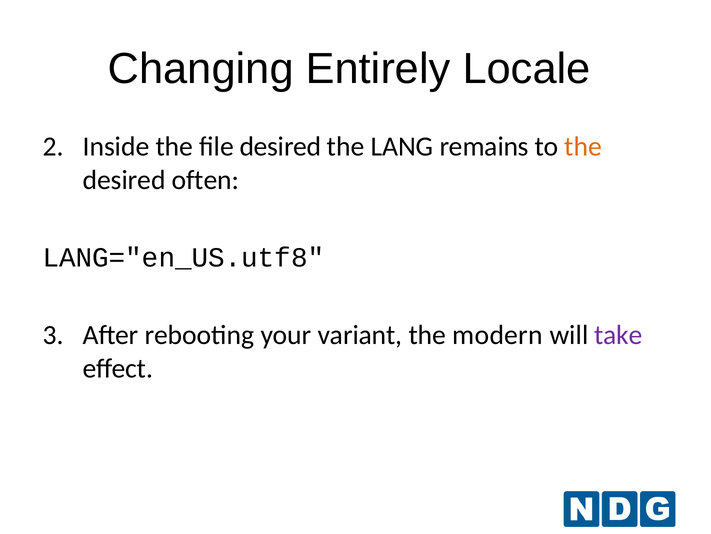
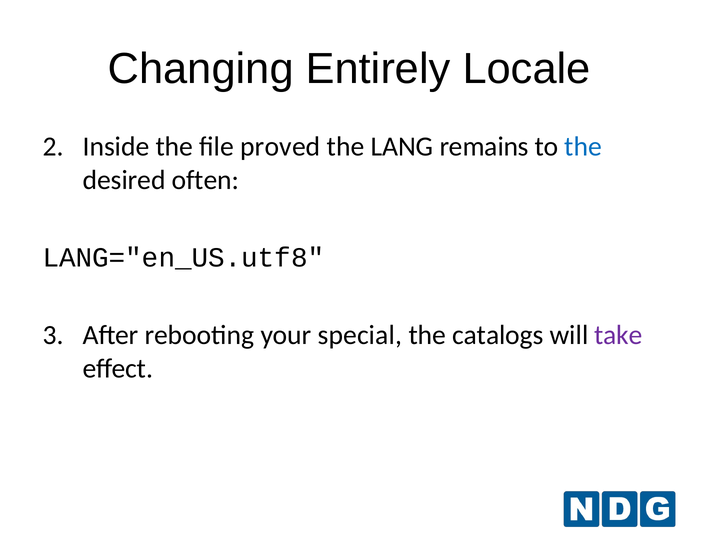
file desired: desired -> proved
the at (583, 147) colour: orange -> blue
variant: variant -> special
modern: modern -> catalogs
